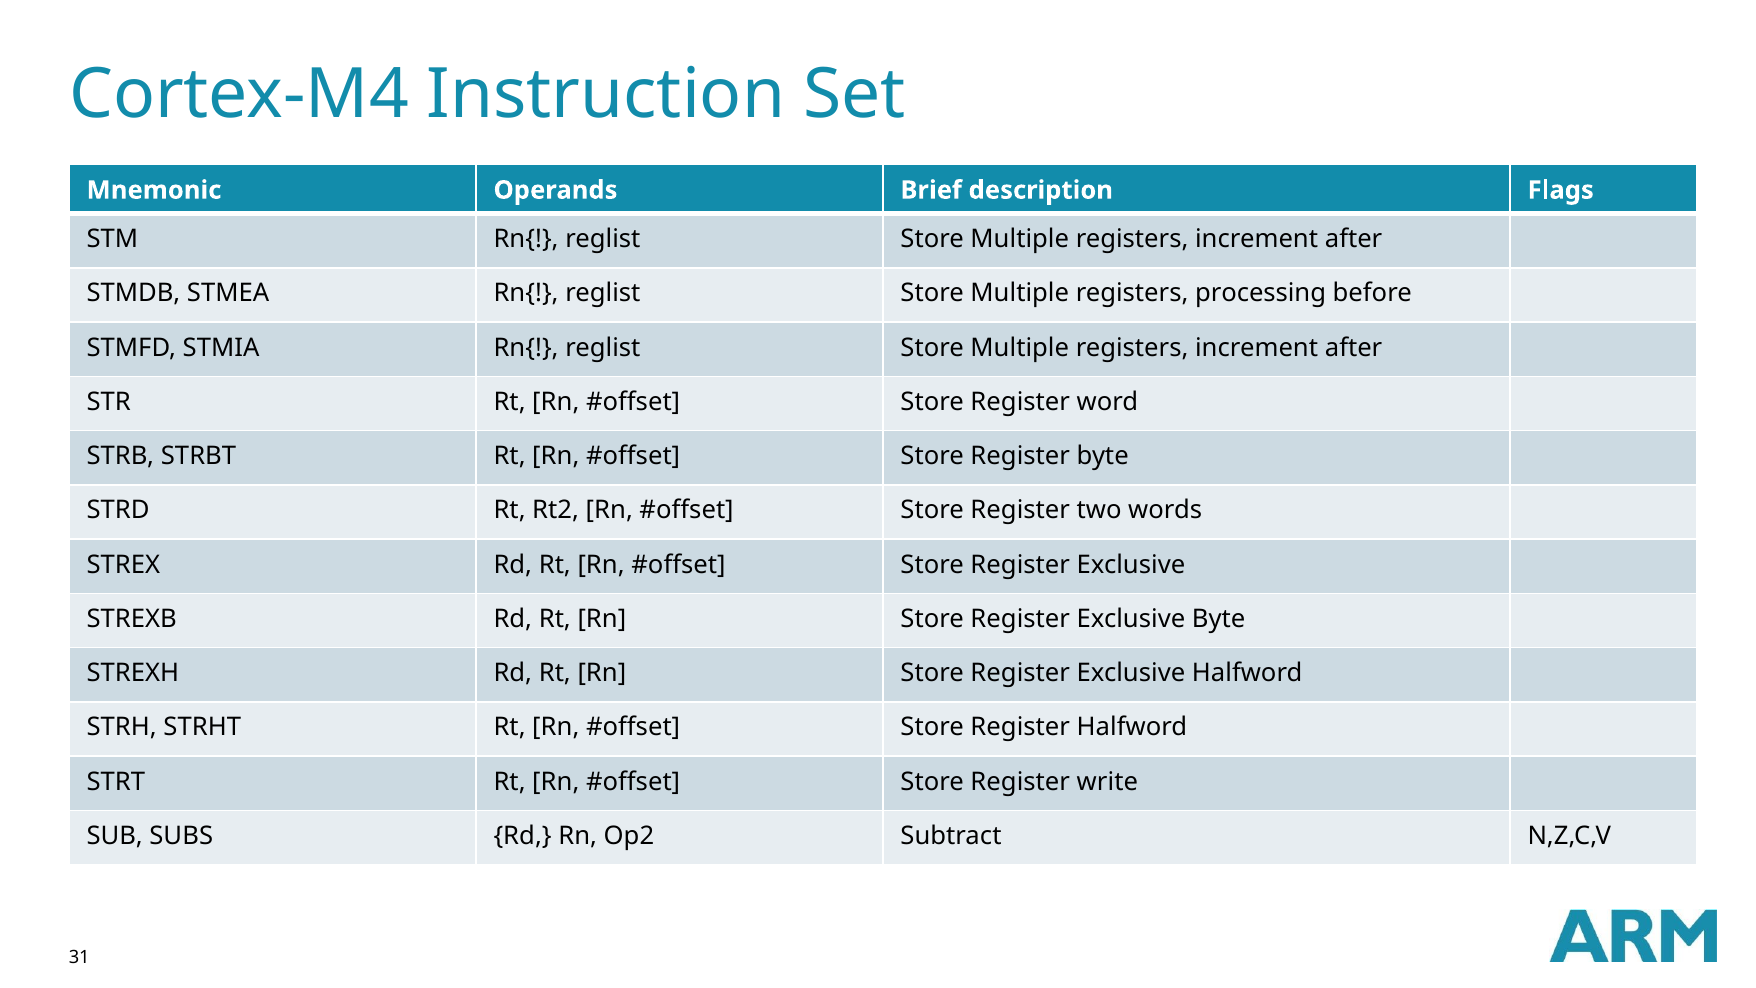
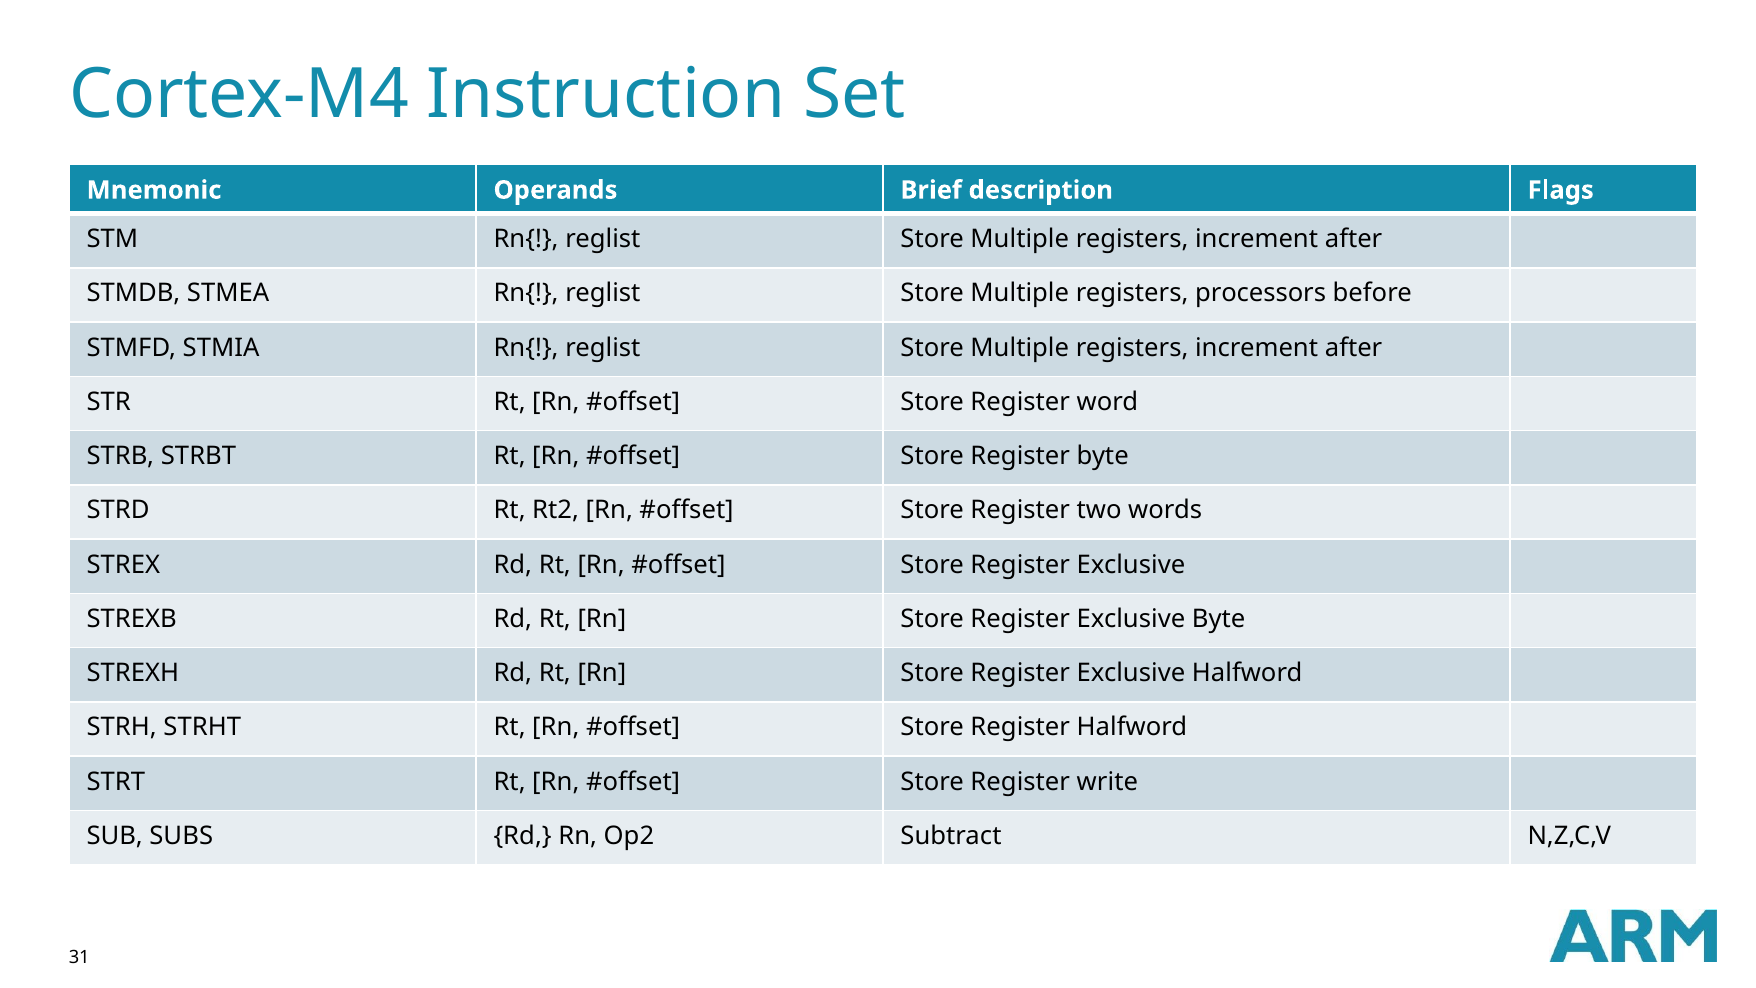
processing: processing -> processors
